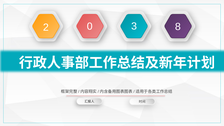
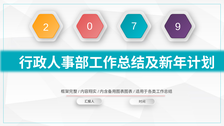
8: 8 -> 9
3: 3 -> 7
